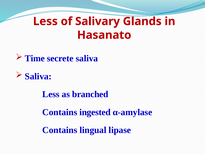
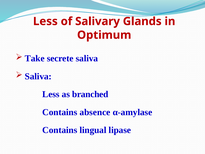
Hasanato: Hasanato -> Optimum
Time: Time -> Take
ingested: ingested -> absence
